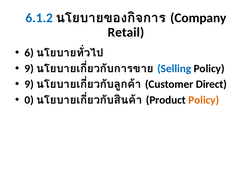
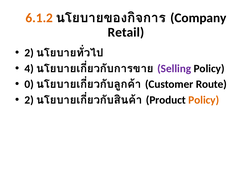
6.1.2 colour: blue -> orange
6 at (29, 53): 6 -> 2
9 at (29, 69): 9 -> 4
Selling colour: blue -> purple
9 at (29, 84): 9 -> 0
Direct: Direct -> Route
0 at (29, 100): 0 -> 2
